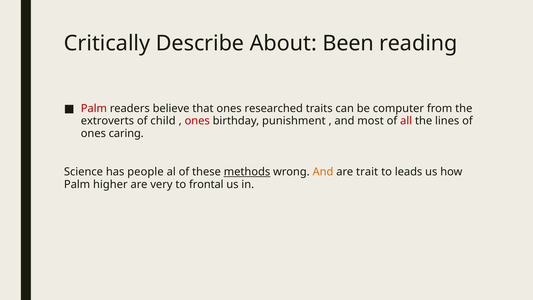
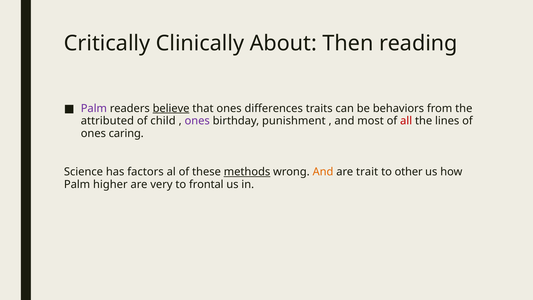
Describe: Describe -> Clinically
Been: Been -> Then
Palm at (94, 108) colour: red -> purple
believe underline: none -> present
researched: researched -> differences
computer: computer -> behaviors
extroverts: extroverts -> attributed
ones at (197, 121) colour: red -> purple
people: people -> factors
leads: leads -> other
